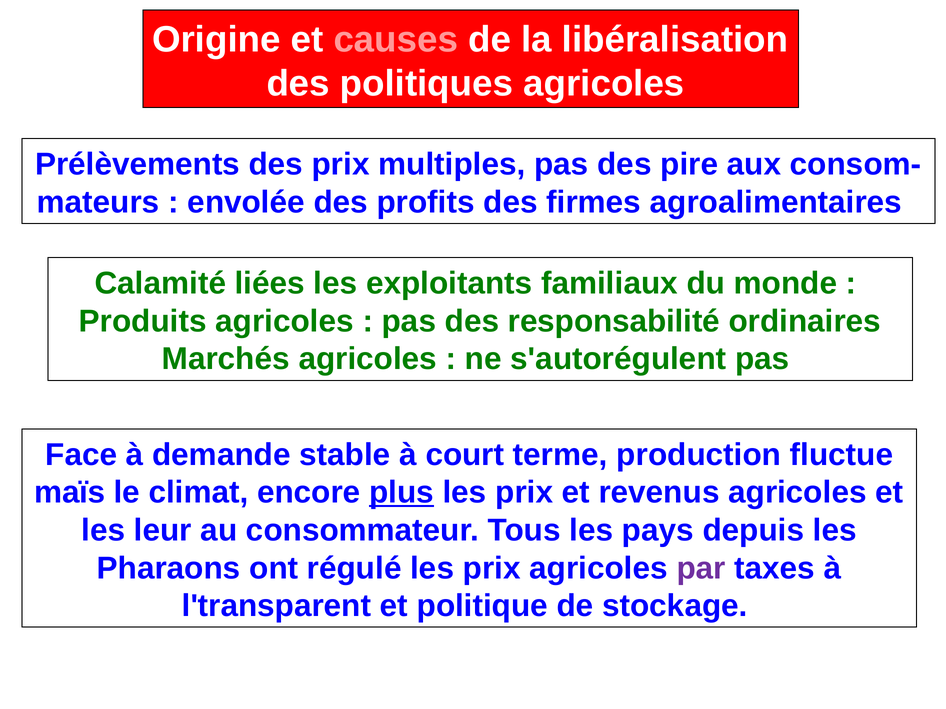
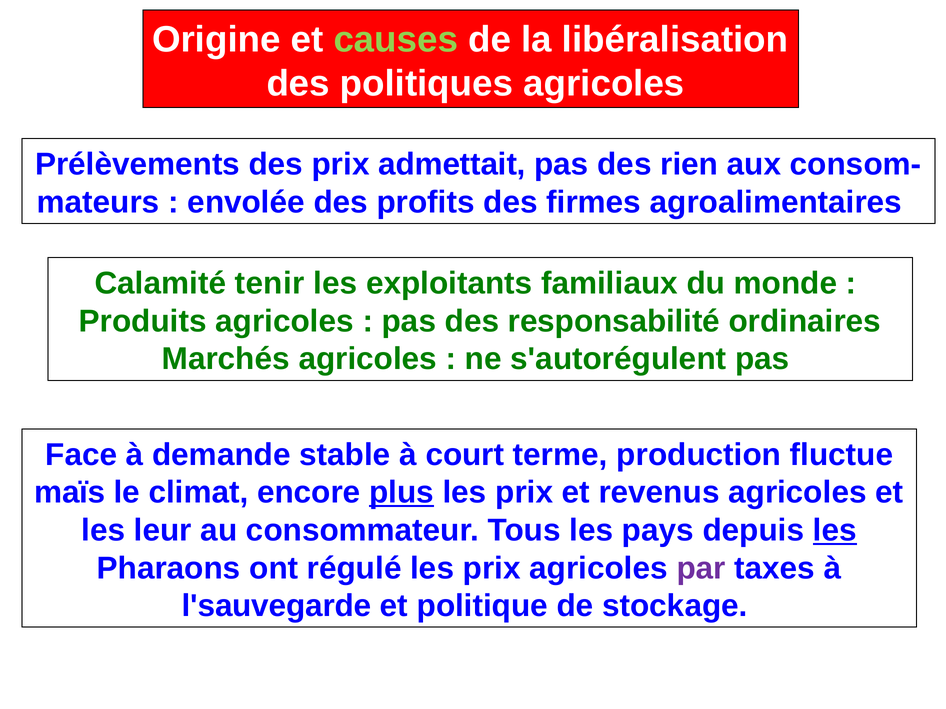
causes colour: pink -> light green
multiples: multiples -> admettait
pire: pire -> rien
liées: liées -> tenir
les at (835, 531) underline: none -> present
l'transparent: l'transparent -> l'sauvegarde
